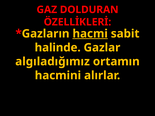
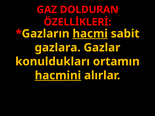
halinde: halinde -> gazlara
algıladığımız: algıladığımız -> konuldukları
hacmini underline: none -> present
